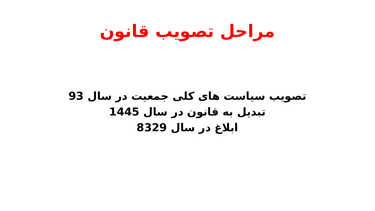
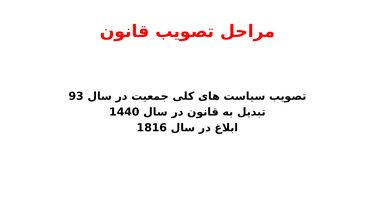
1445: 1445 -> 1440
8329: 8329 -> 1816
